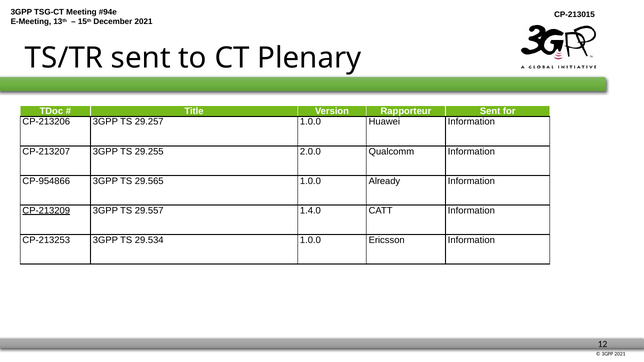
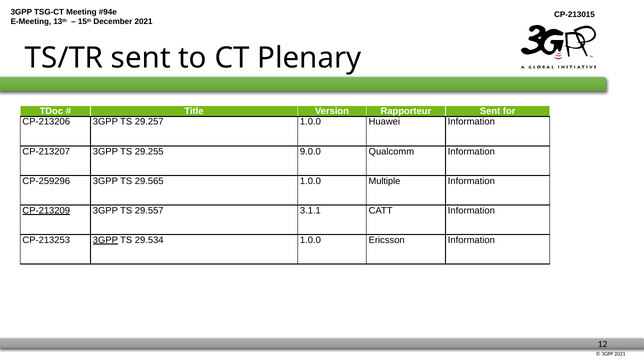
2.0.0: 2.0.0 -> 9.0.0
CP-954866: CP-954866 -> CP-259296
Already: Already -> Multiple
1.4.0: 1.4.0 -> 3.1.1
3GPP at (105, 240) underline: none -> present
